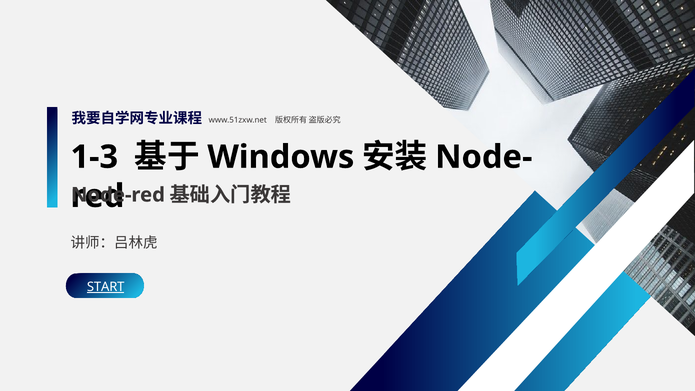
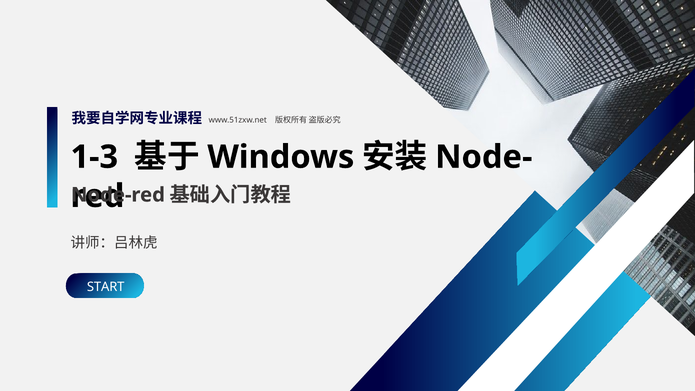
START underline: present -> none
